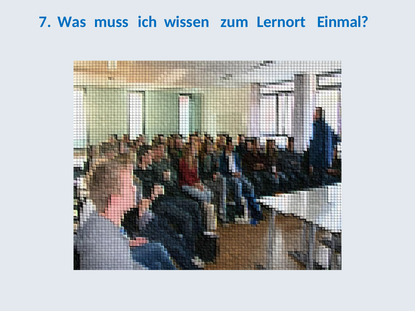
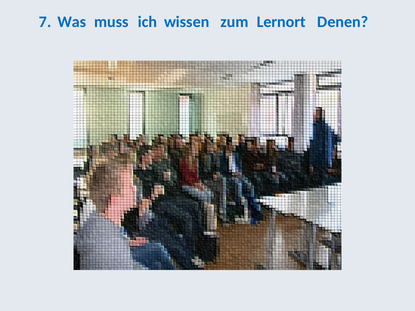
Einmal: Einmal -> Denen
